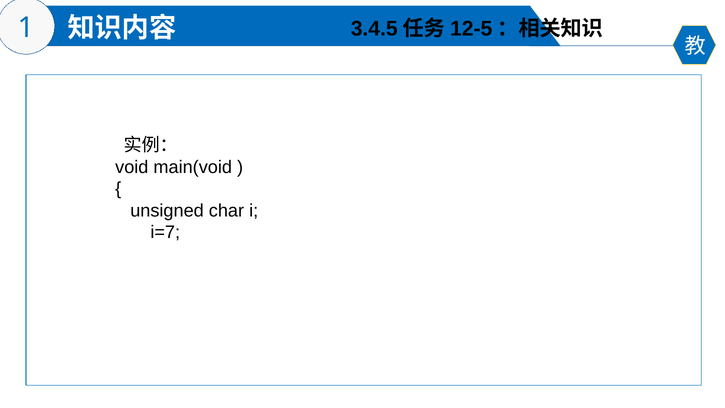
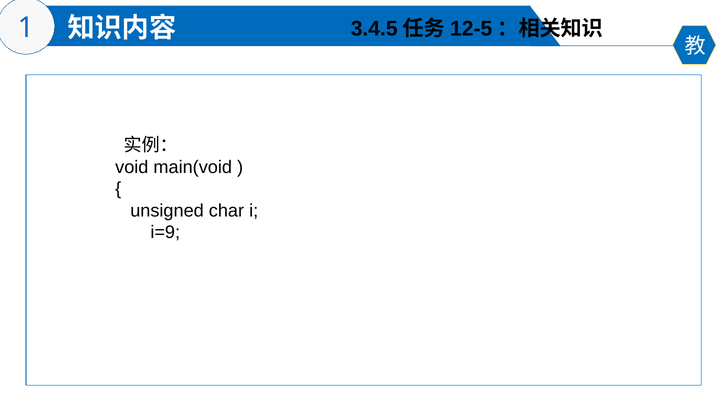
i=7: i=7 -> i=9
